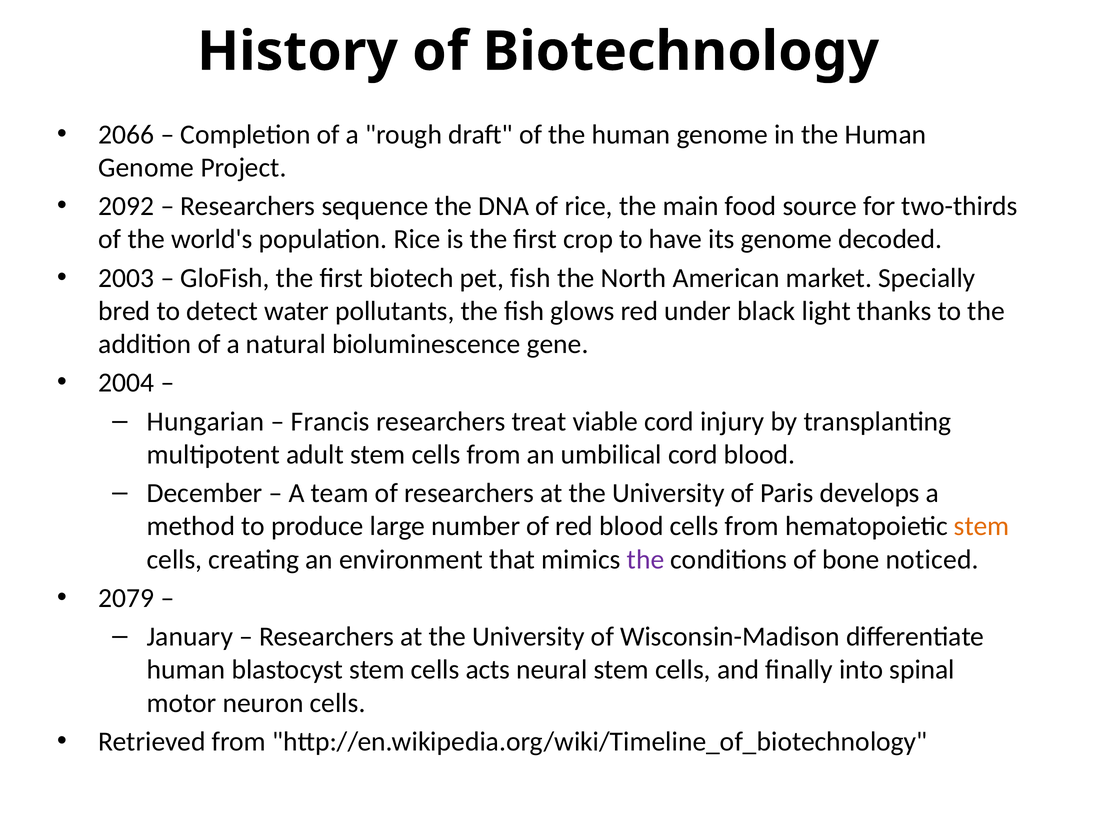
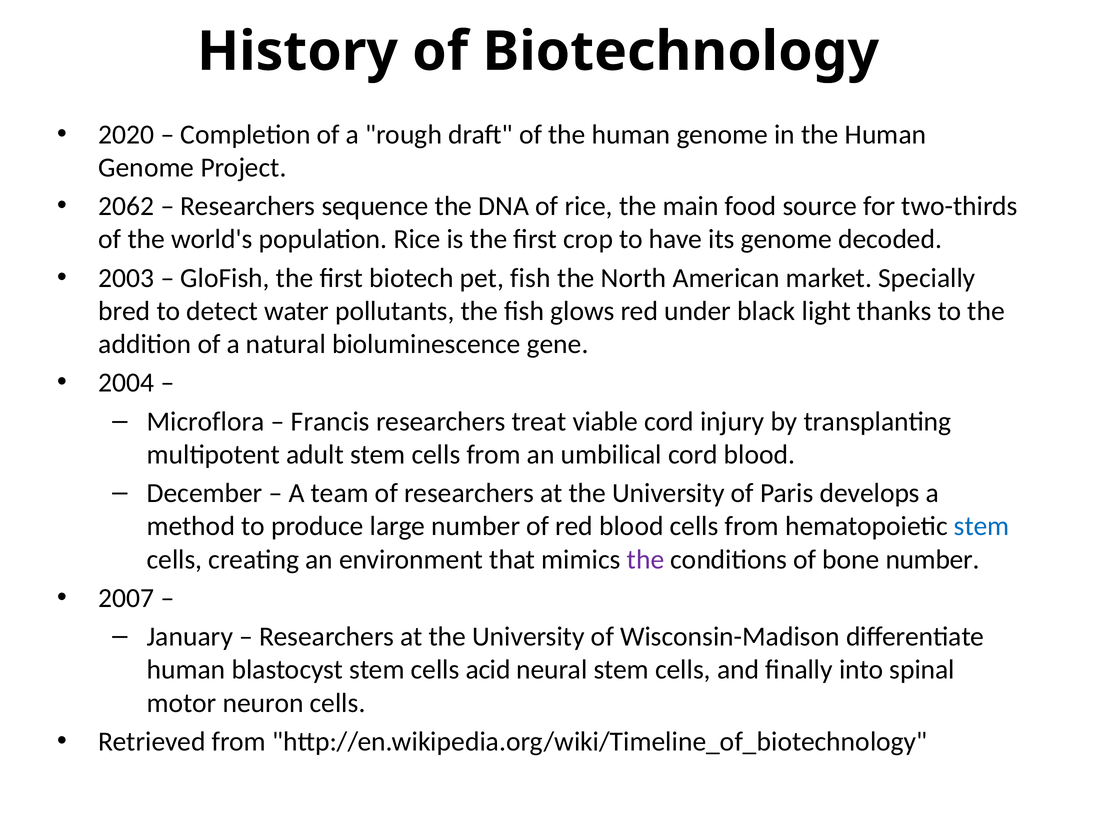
2066: 2066 -> 2020
2092: 2092 -> 2062
Hungarian: Hungarian -> Microflora
stem at (982, 526) colour: orange -> blue
bone noticed: noticed -> number
2079: 2079 -> 2007
acts: acts -> acid
